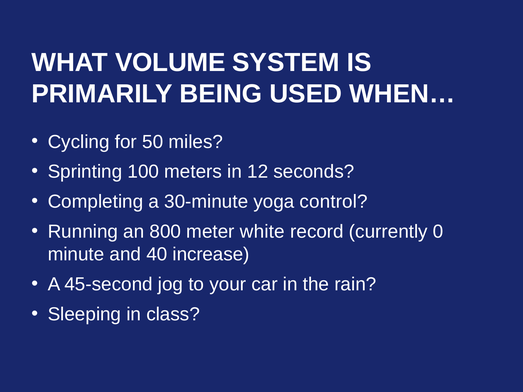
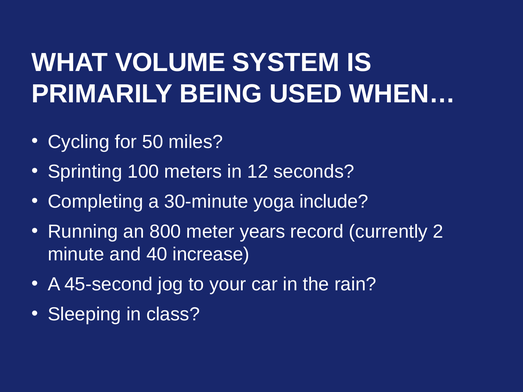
control: control -> include
white: white -> years
0: 0 -> 2
